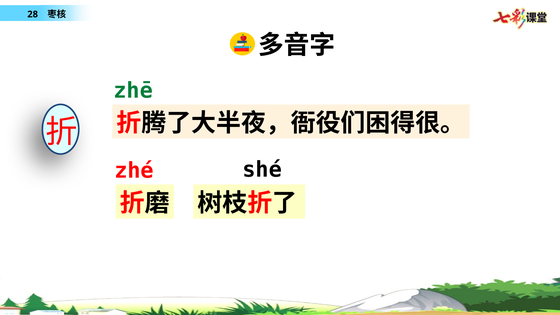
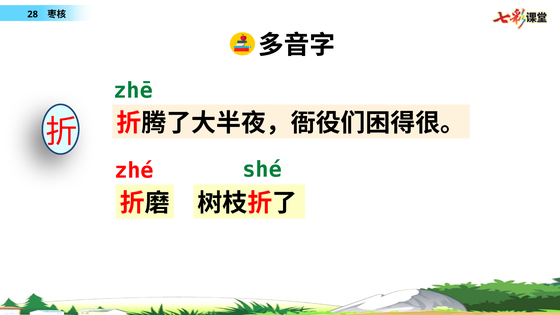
shé colour: black -> green
